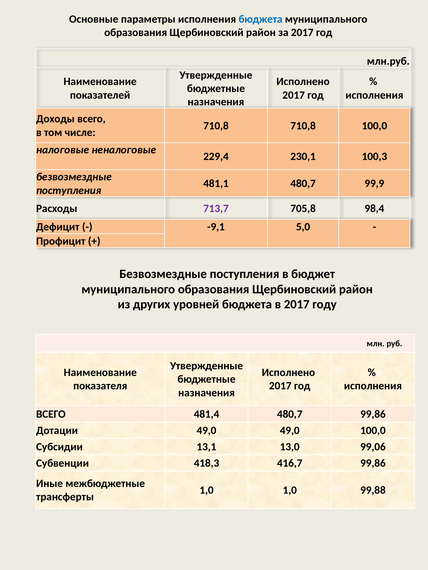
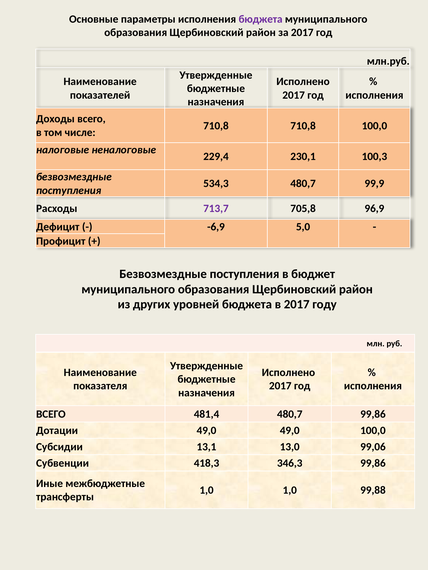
бюджета at (261, 19) colour: blue -> purple
481,1: 481,1 -> 534,3
98,4: 98,4 -> 96,9
-9,1: -9,1 -> -6,9
416,7: 416,7 -> 346,3
